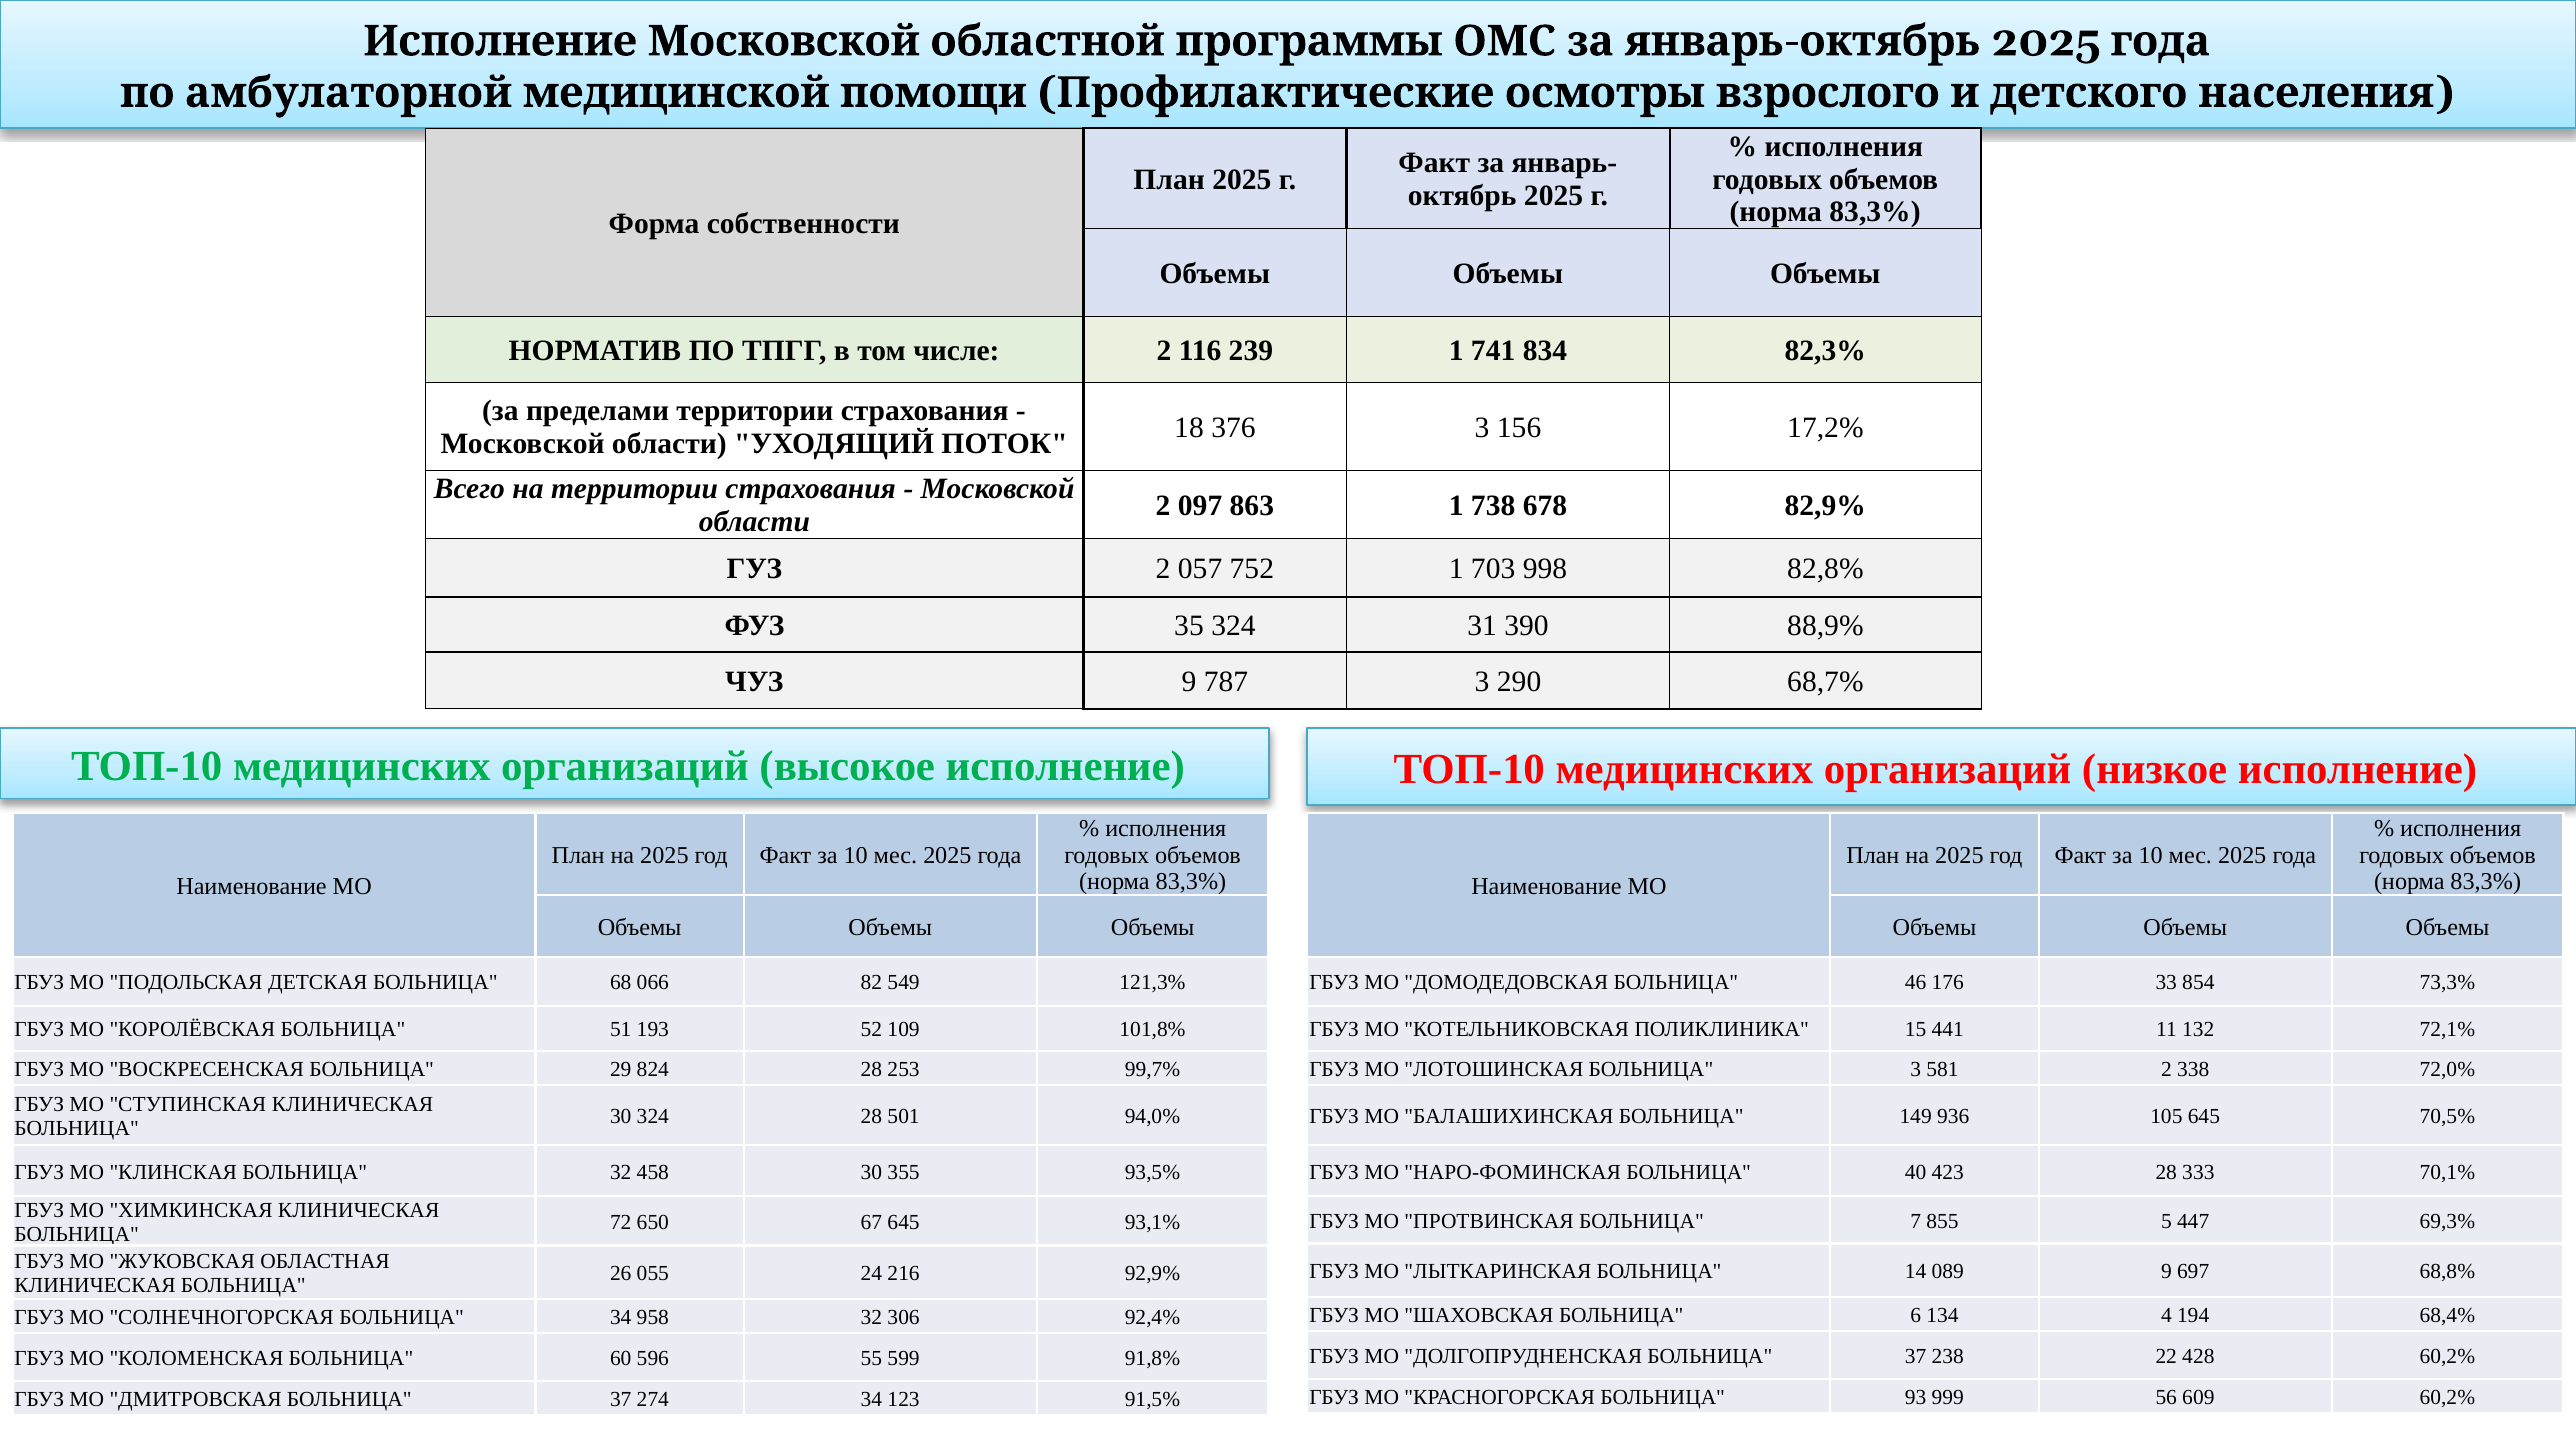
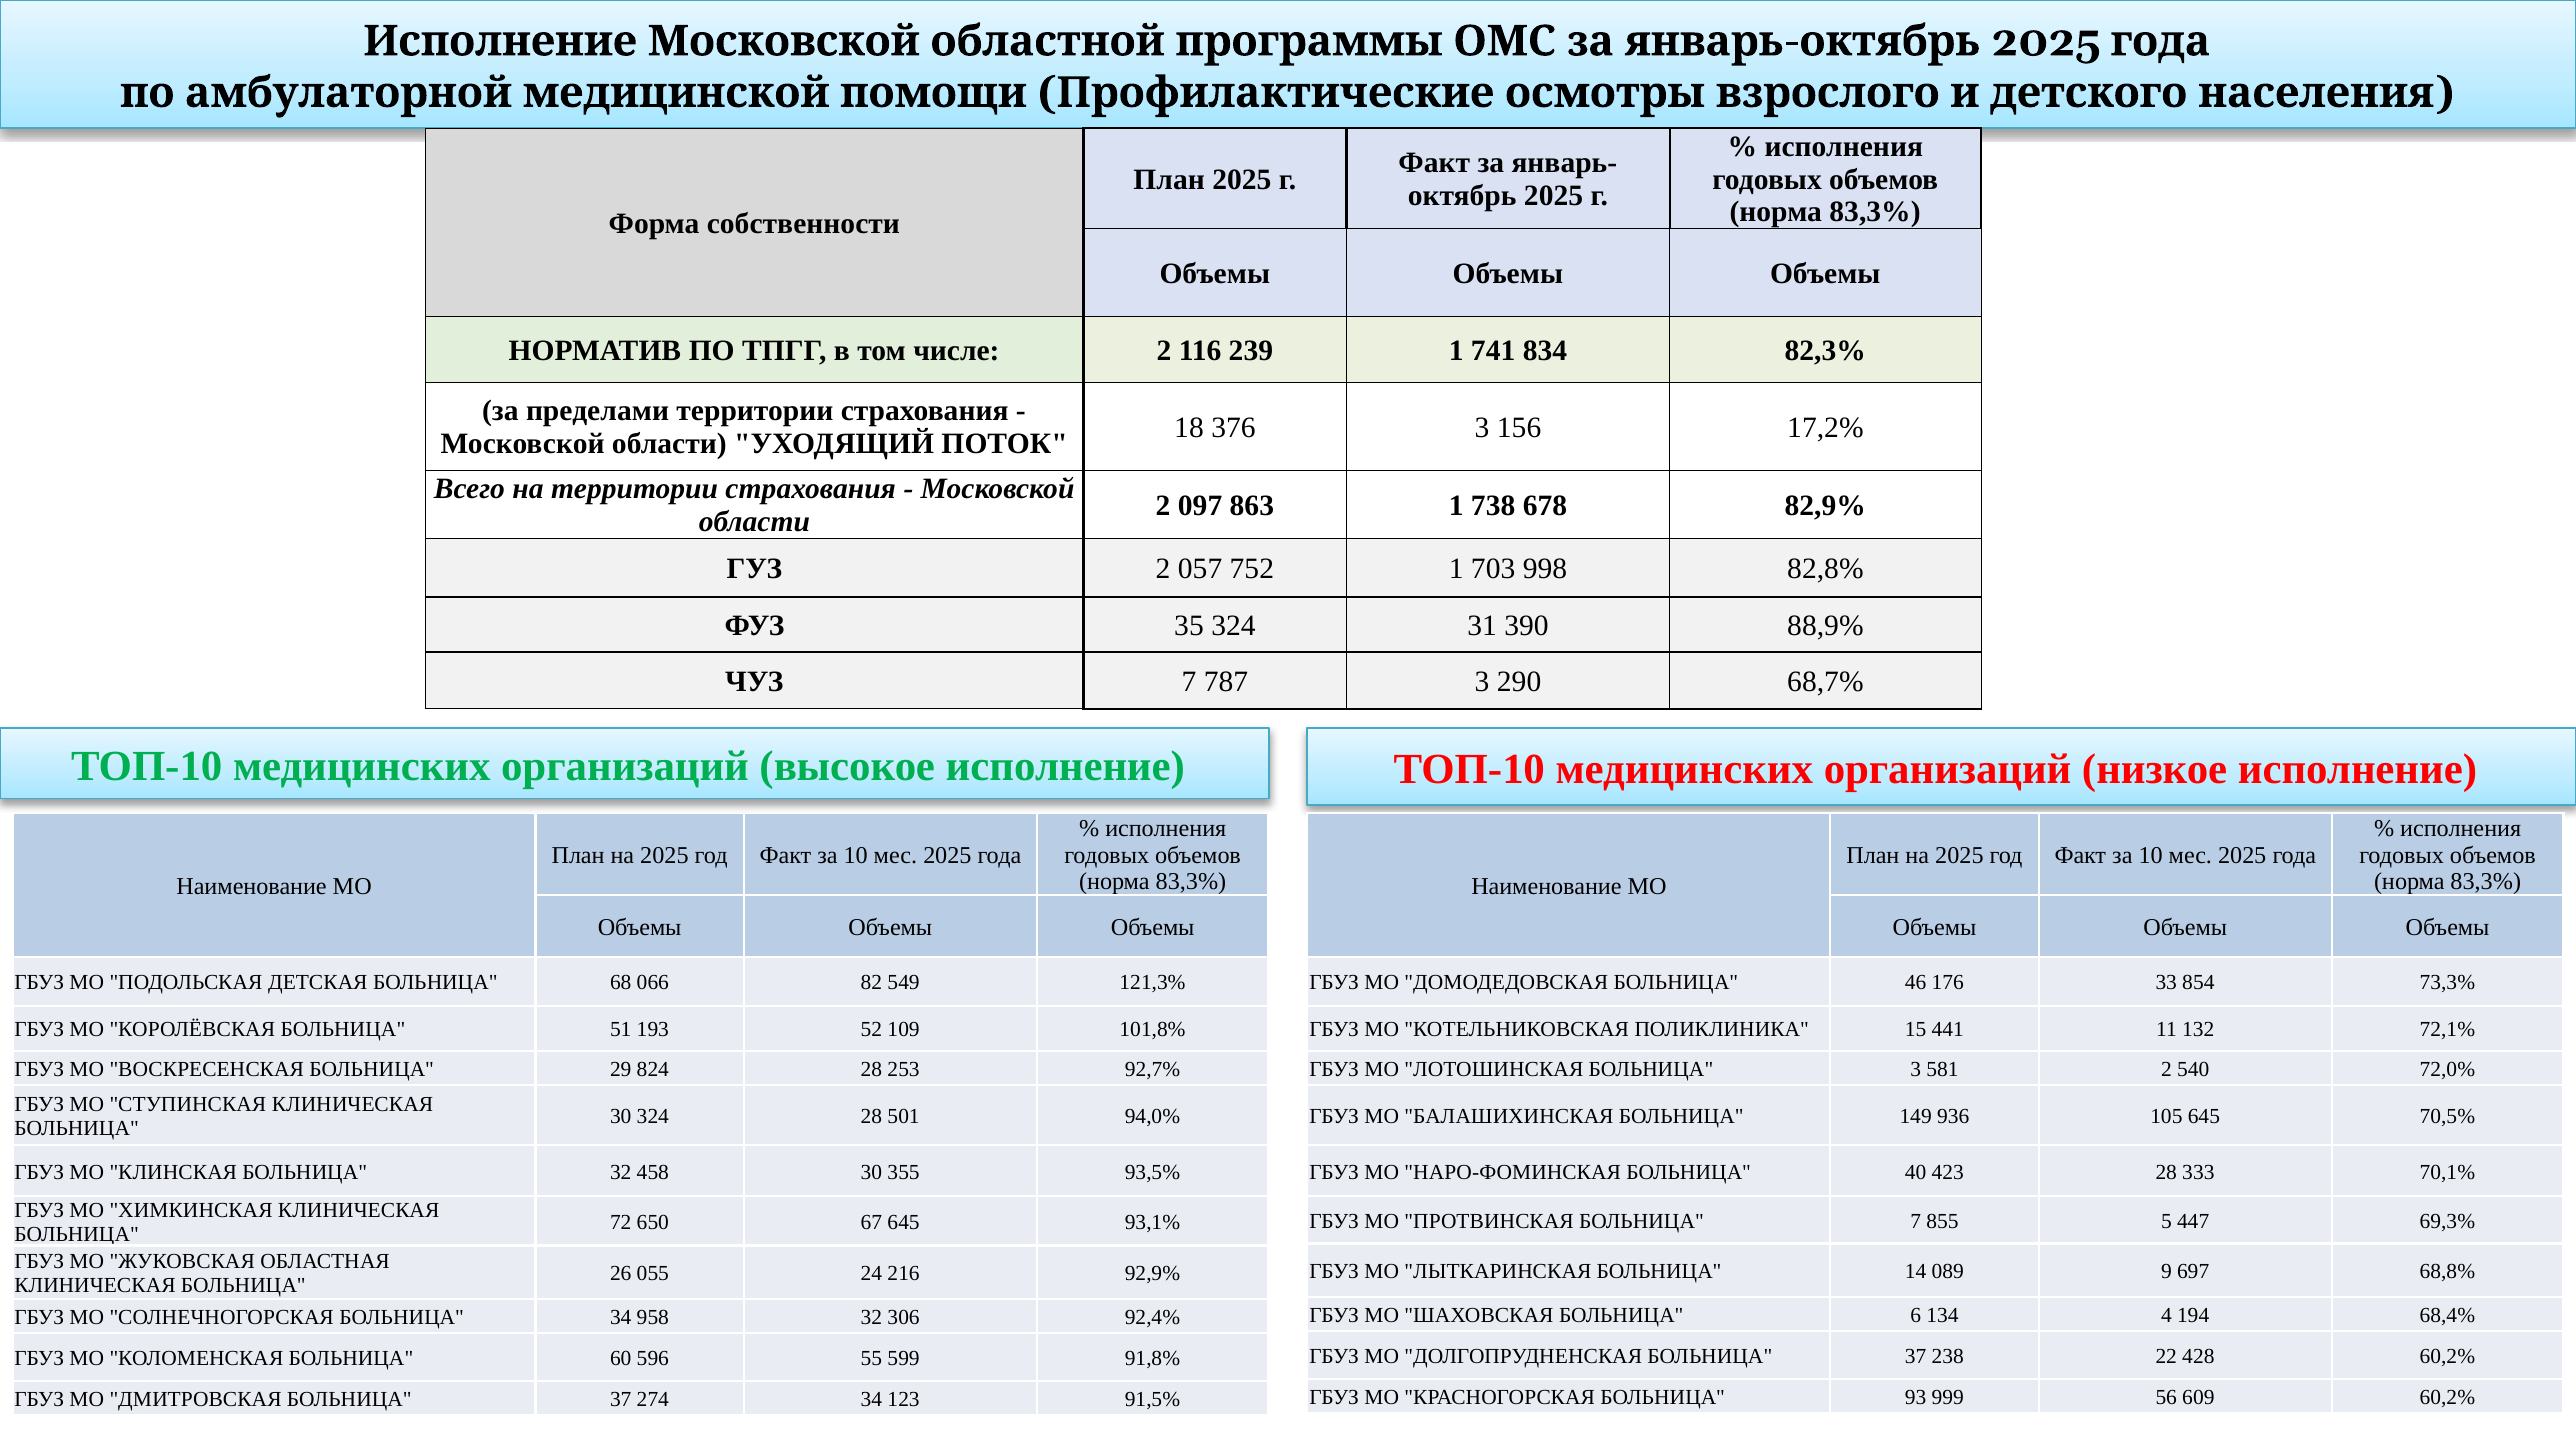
ЧУЗ 9: 9 -> 7
99,7%: 99,7% -> 92,7%
338: 338 -> 540
